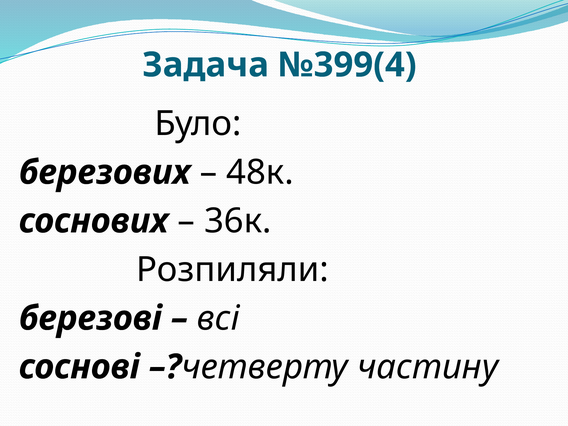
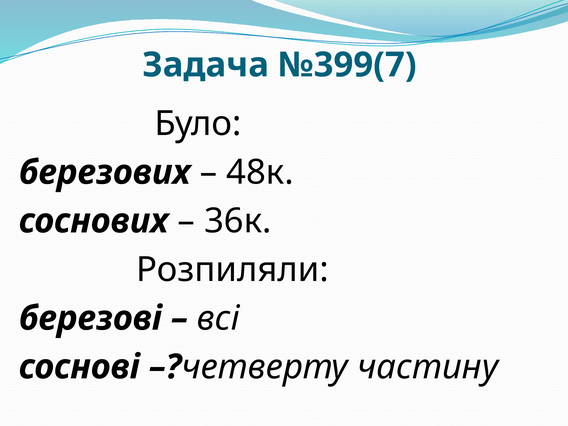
№399(4: №399(4 -> №399(7
